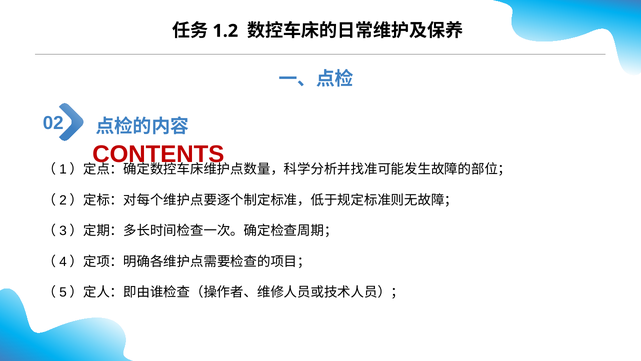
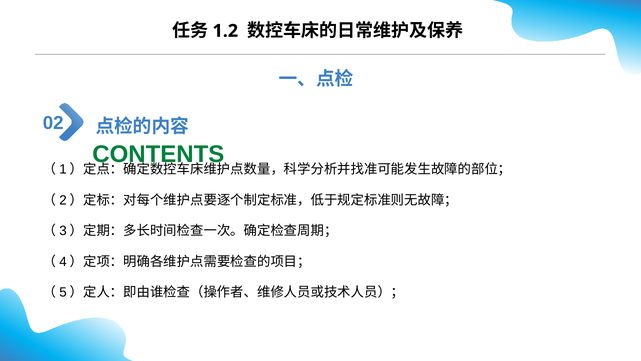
CONTENTS colour: red -> green
